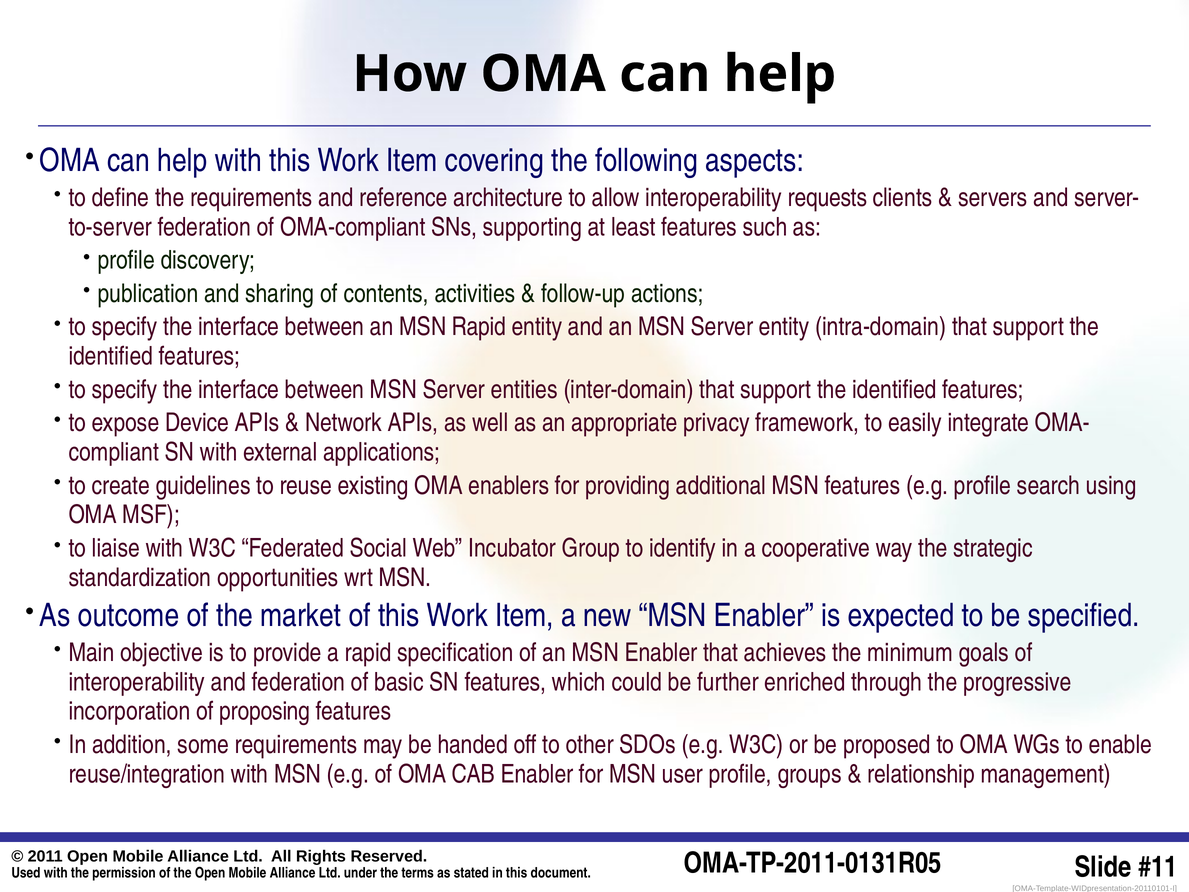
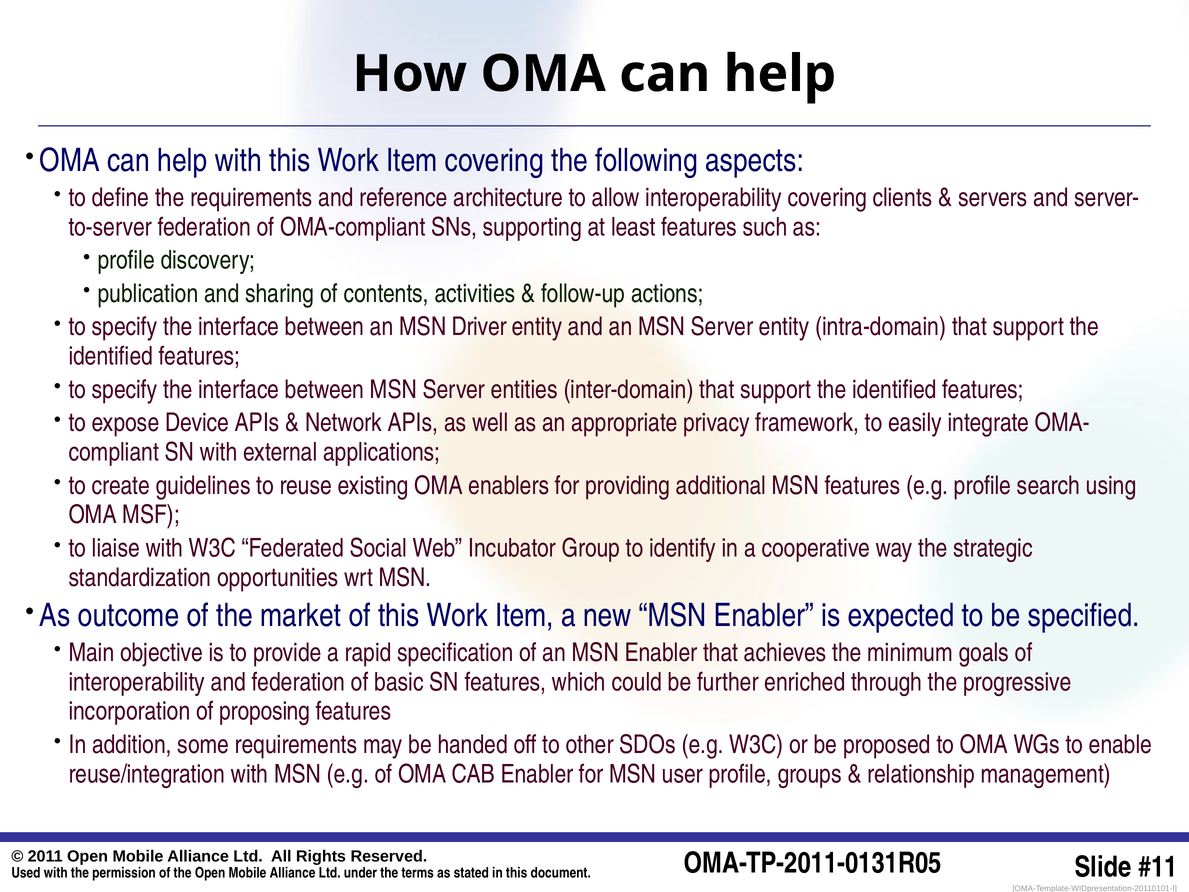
interoperability requests: requests -> covering
MSN Rapid: Rapid -> Driver
